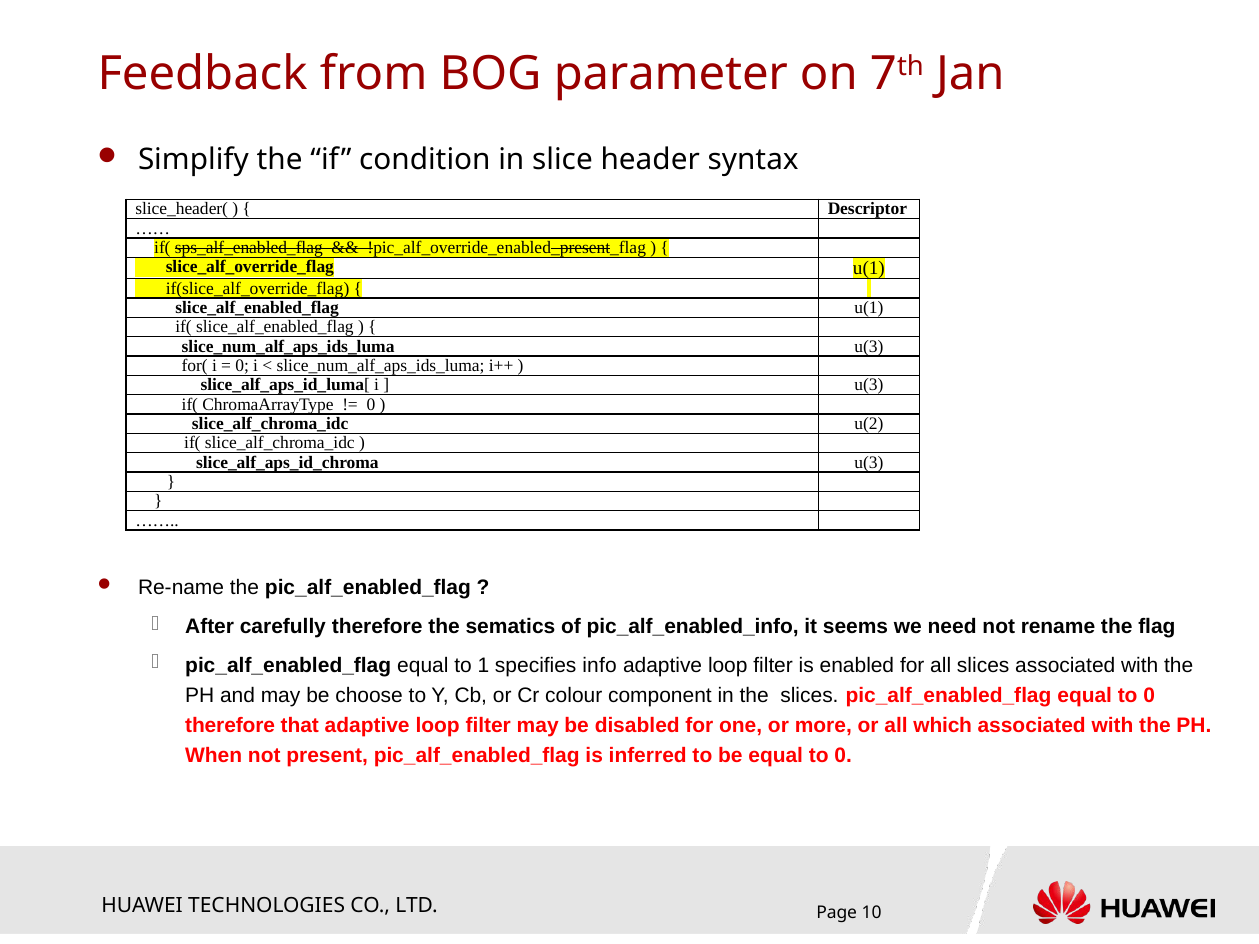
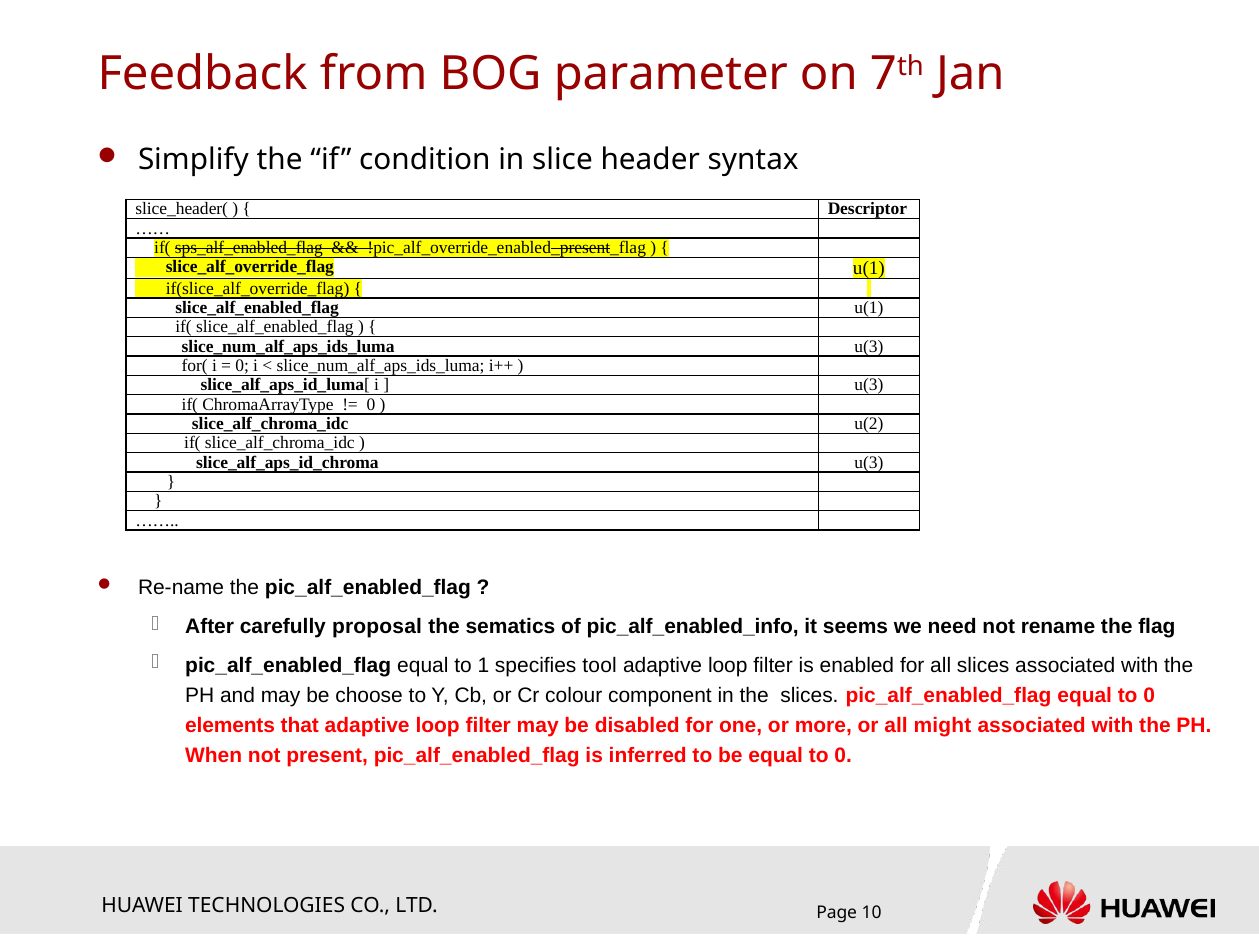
carefully therefore: therefore -> proposal
info: info -> tool
therefore at (230, 726): therefore -> elements
which: which -> might
